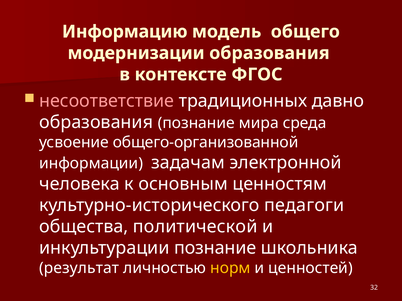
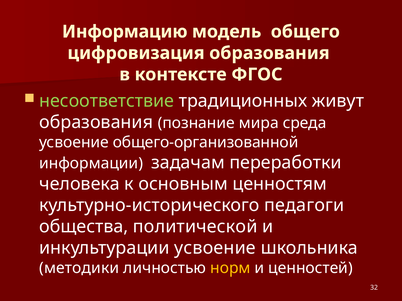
модернизации: модернизации -> цифровизация
несоответствие colour: pink -> light green
давно: давно -> живут
электронной: электронной -> переработки
инкультурации познание: познание -> усвоение
результат: результат -> методики
